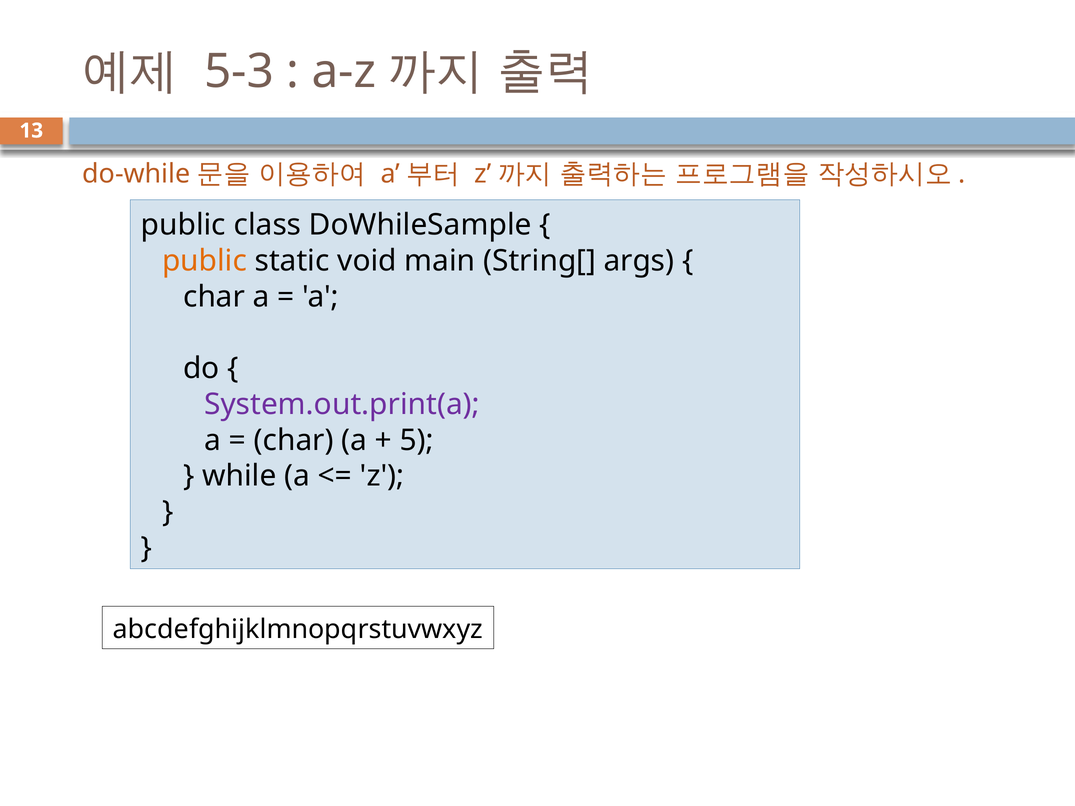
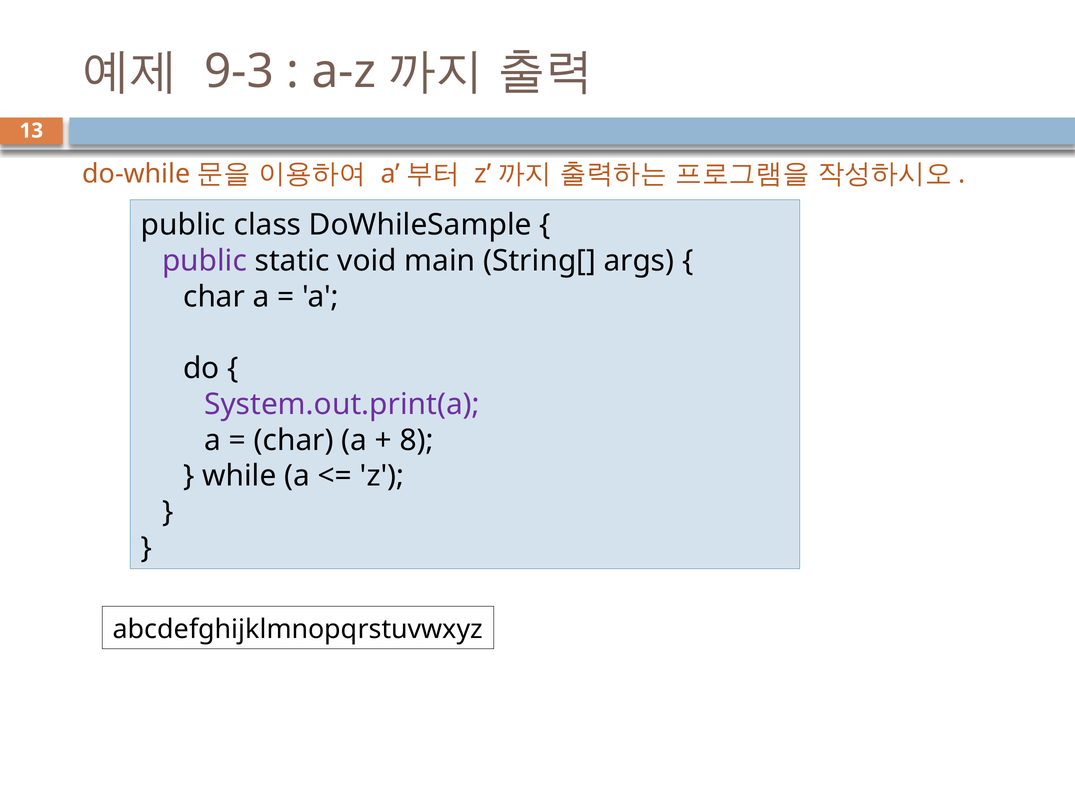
5-3: 5-3 -> 9-3
public at (204, 261) colour: orange -> purple
5: 5 -> 8
